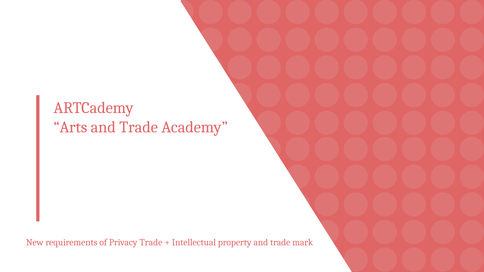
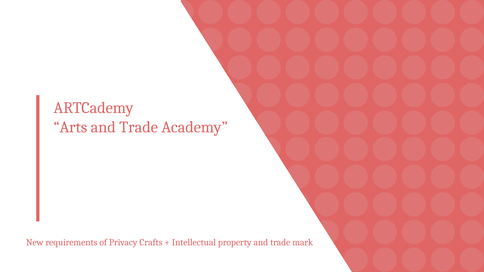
Privacy Trade: Trade -> Crafts
